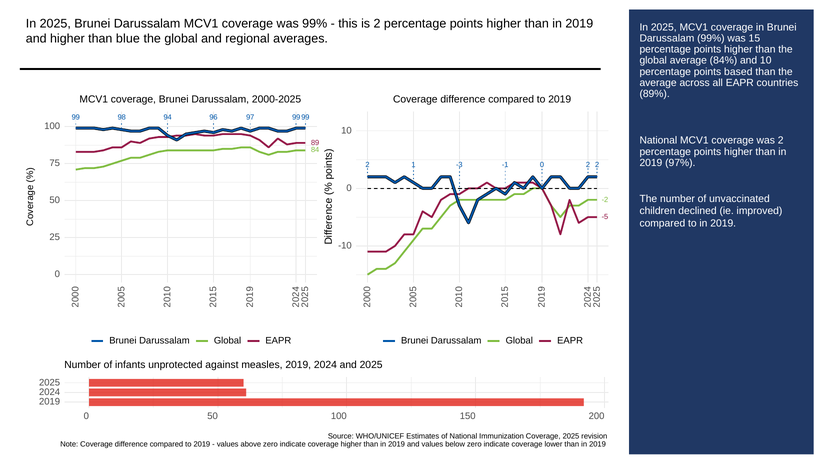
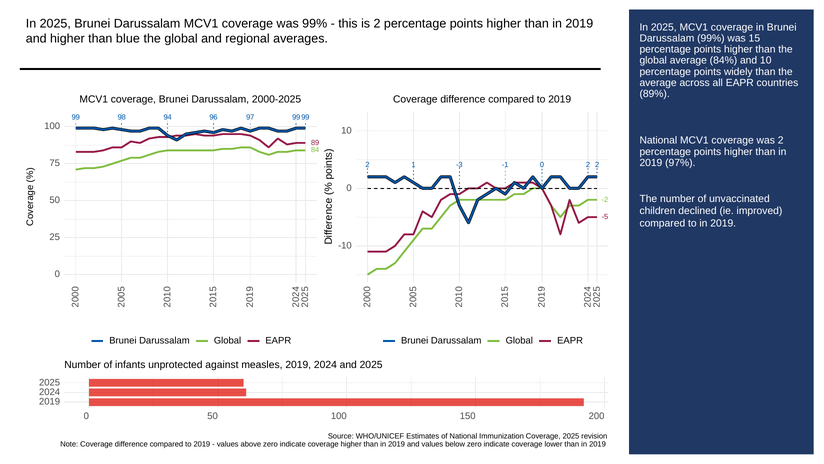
based: based -> widely
